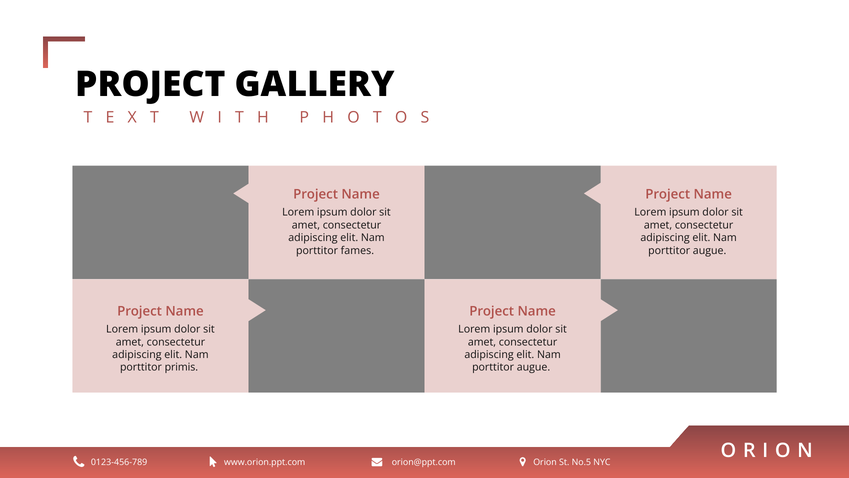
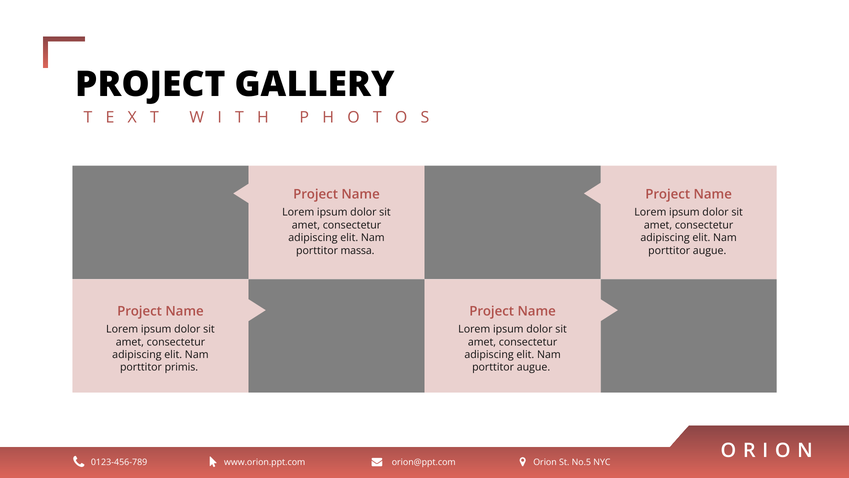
fames: fames -> massa
